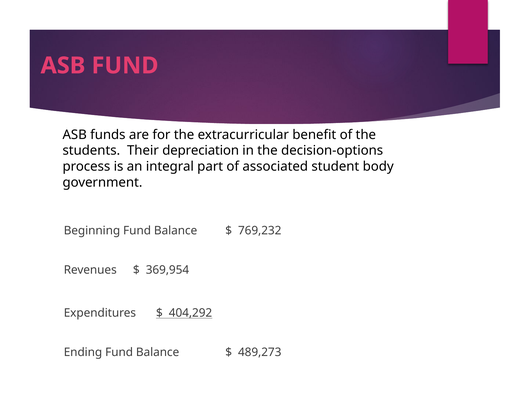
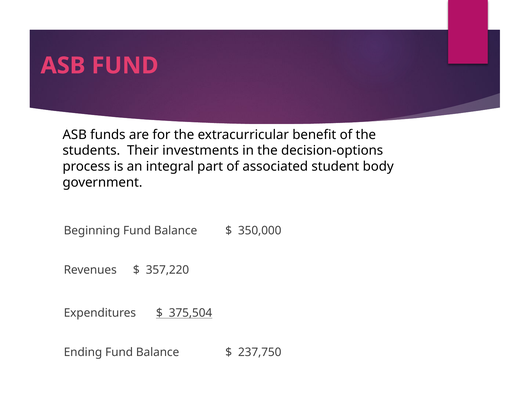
depreciation: depreciation -> investments
769,232: 769,232 -> 350,000
369,954: 369,954 -> 357,220
404,292: 404,292 -> 375,504
489,273: 489,273 -> 237,750
